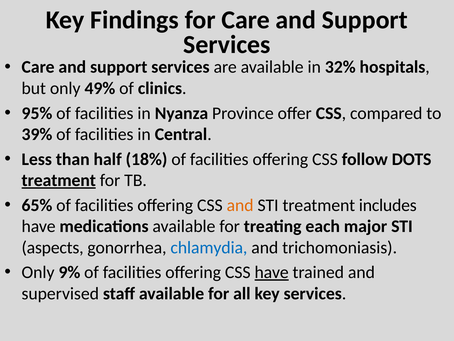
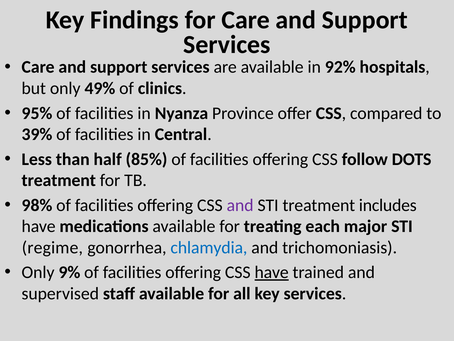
32%: 32% -> 92%
18%: 18% -> 85%
treatment at (59, 180) underline: present -> none
65%: 65% -> 98%
and at (240, 205) colour: orange -> purple
aspects: aspects -> regime
